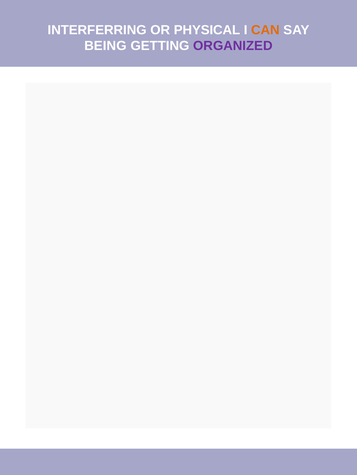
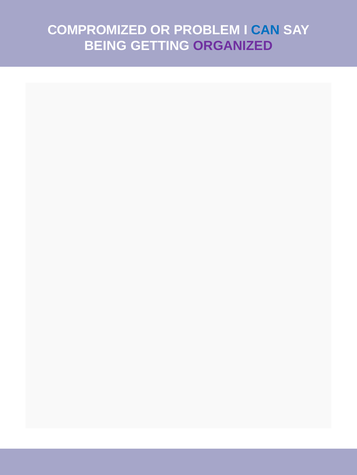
INTERFERRING: INTERFERRING -> COMPROMIZED
PHYSICAL: PHYSICAL -> PROBLEM
CAN colour: orange -> blue
